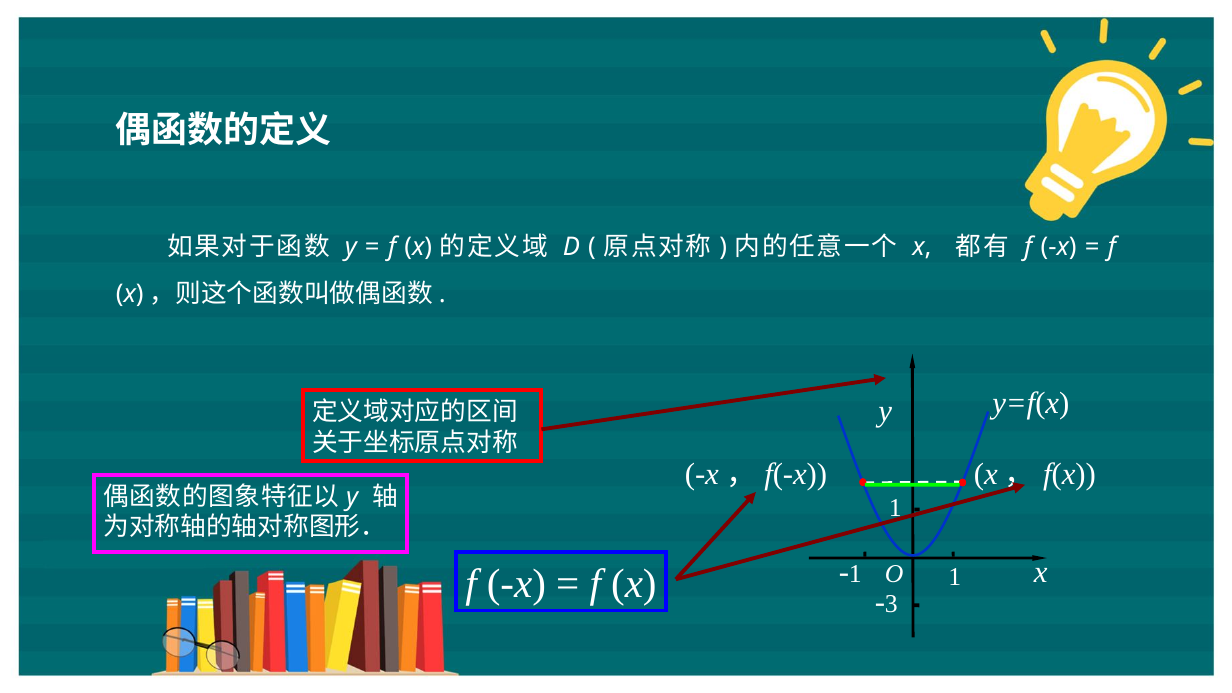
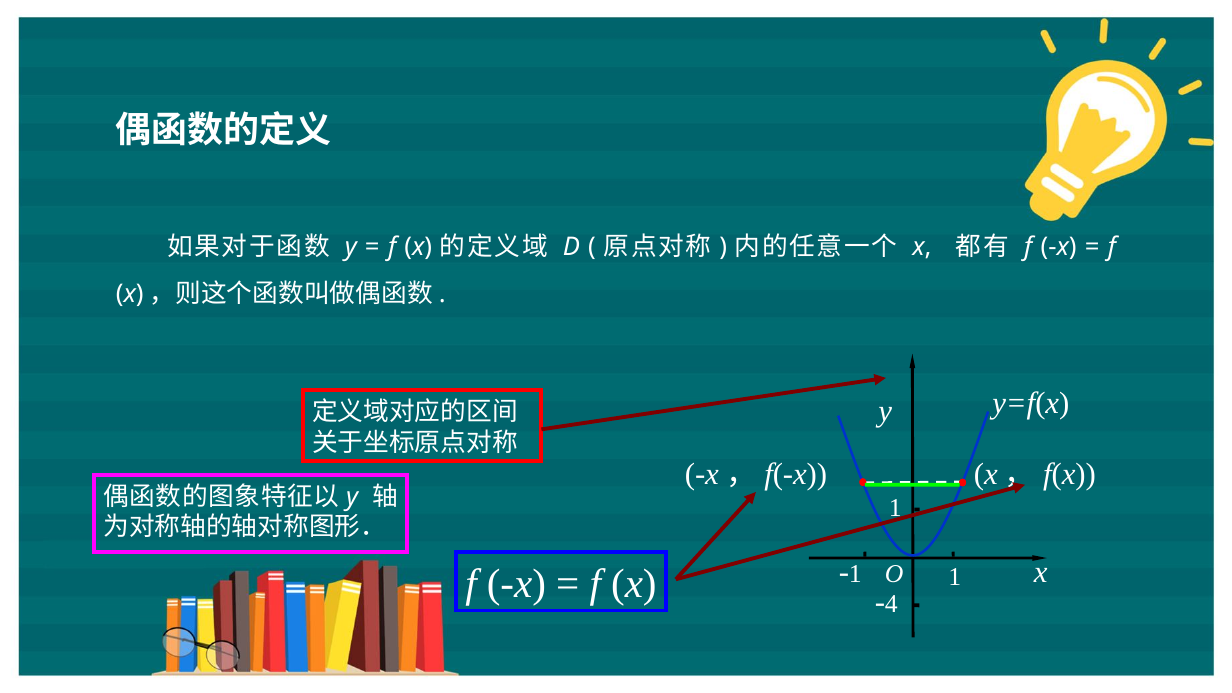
3: 3 -> 4
